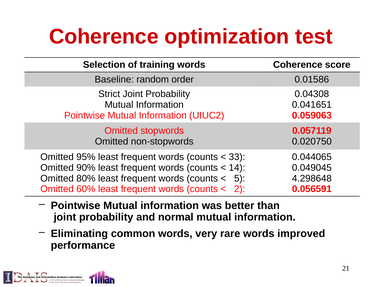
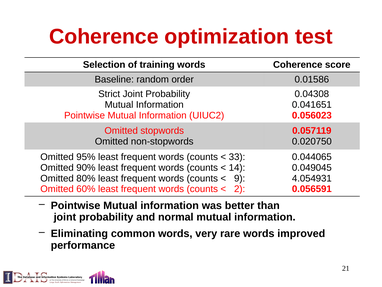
0.059063: 0.059063 -> 0.056023
5: 5 -> 9
4.298648: 4.298648 -> 4.054931
